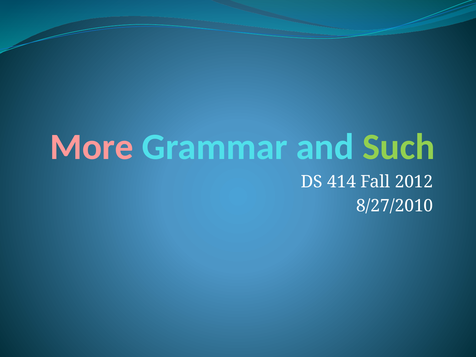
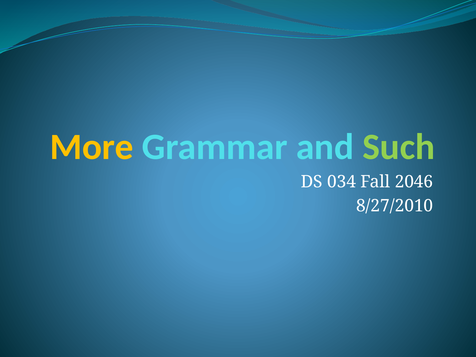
More colour: pink -> yellow
414: 414 -> 034
2012: 2012 -> 2046
